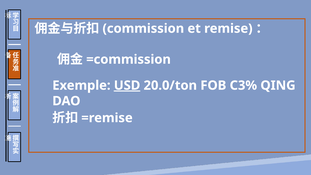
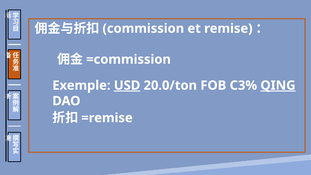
QING underline: none -> present
